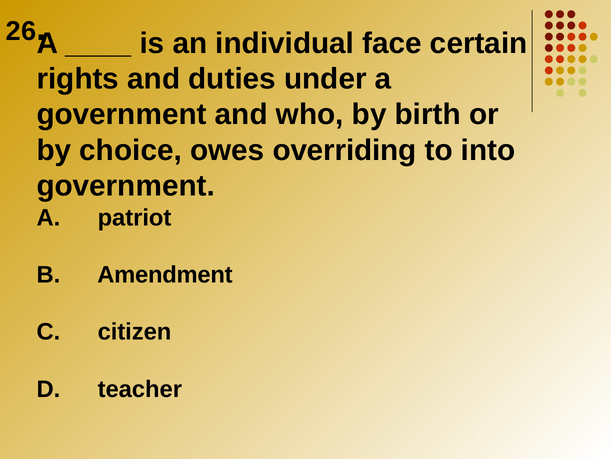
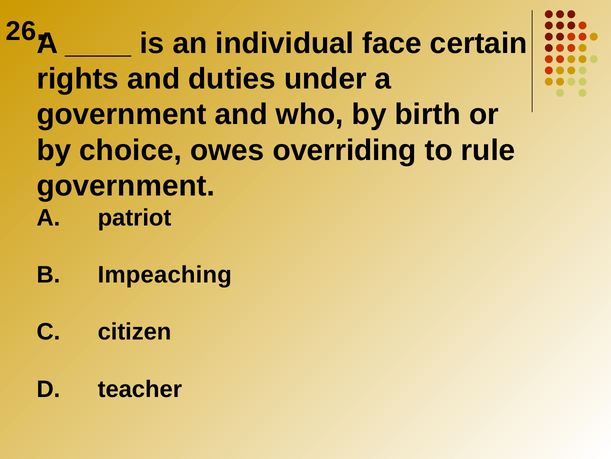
into: into -> rule
Amendment: Amendment -> Impeaching
